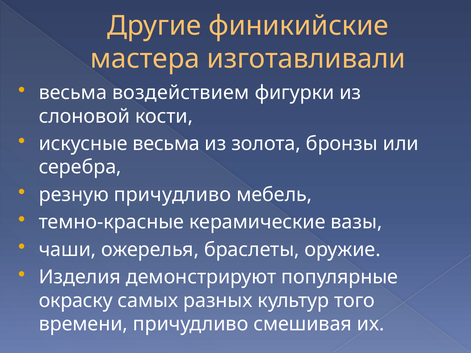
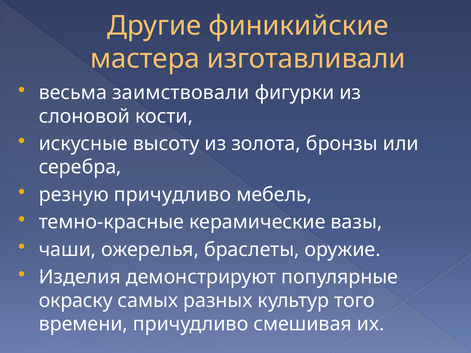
воздействием: воздействием -> заимствовали
искусные весьма: весьма -> высоту
